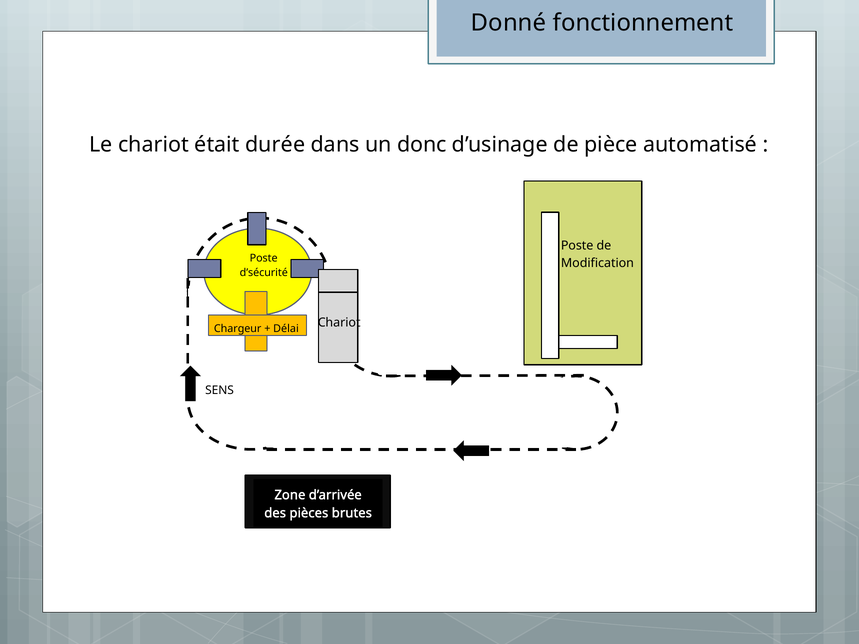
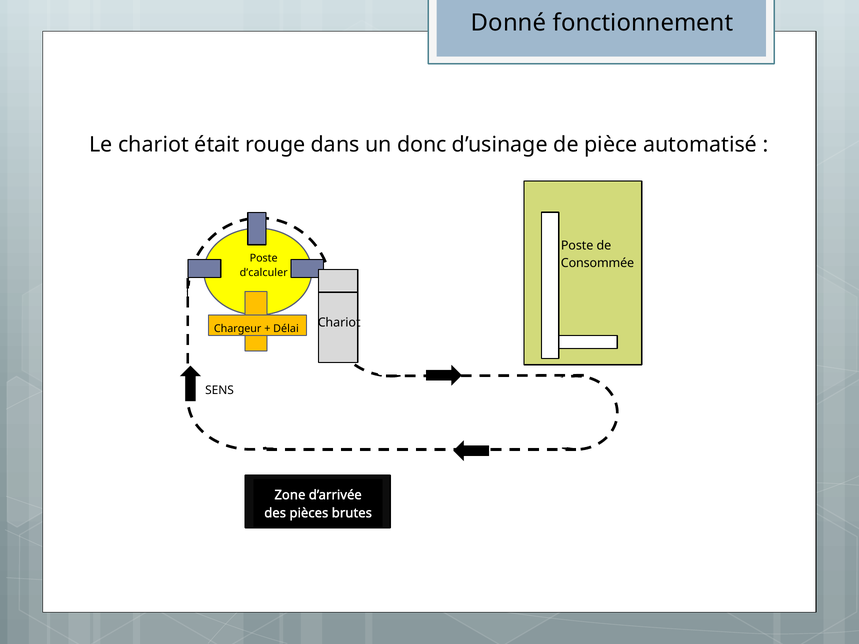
durée: durée -> rouge
Modification: Modification -> Consommée
d’sécurité: d’sécurité -> d’calculer
